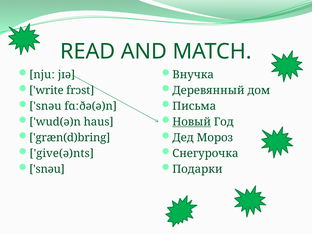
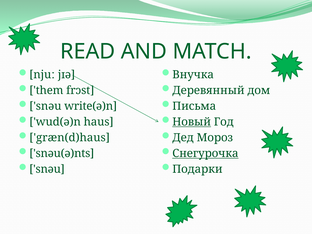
write: write -> them
fɑːðə(ə)n: fɑːðə(ə)n -> write(ə)n
græn(d)bring: græn(d)bring -> græn(d)haus
give(ə)nts: give(ə)nts -> snəu(ə)nts
Снегурочка underline: none -> present
